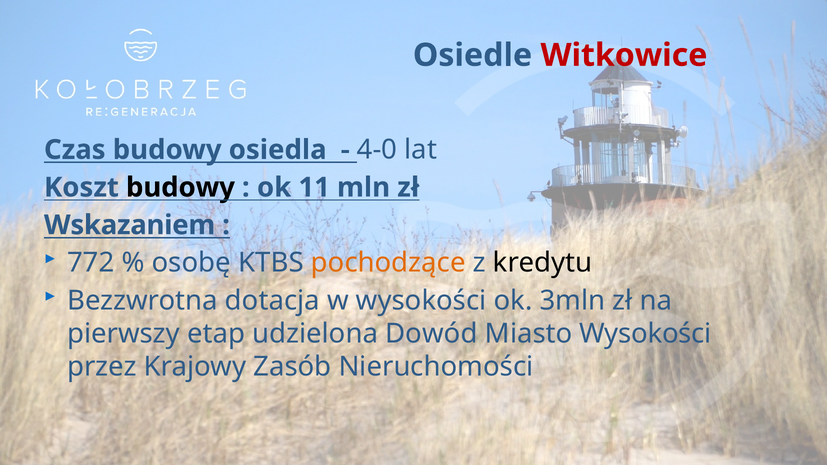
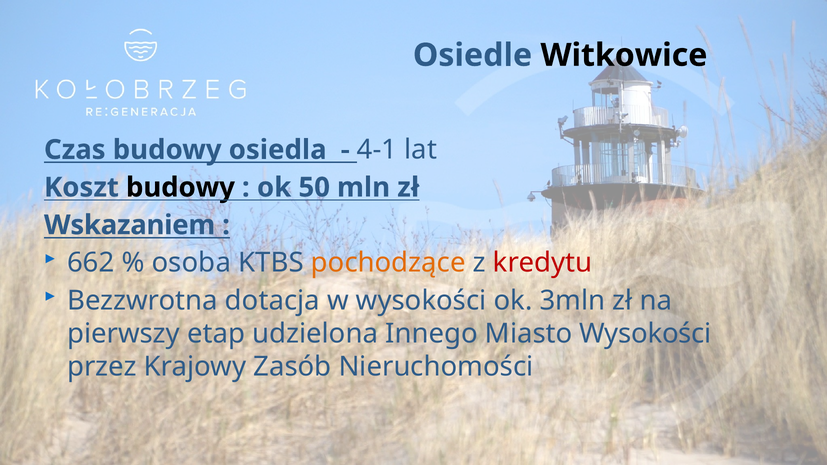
Witkowice colour: red -> black
4-0: 4-0 -> 4-1
11: 11 -> 50
772: 772 -> 662
osobę: osobę -> osoba
kredytu colour: black -> red
Dowód: Dowód -> Innego
